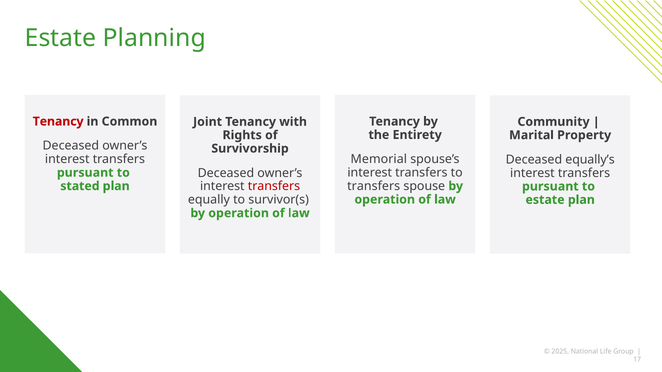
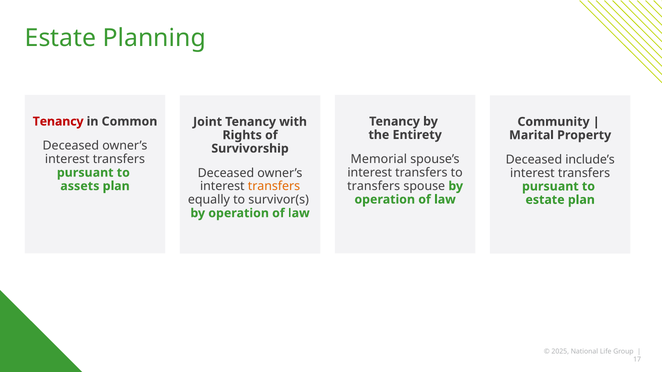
equally’s: equally’s -> include’s
transfers at (274, 187) colour: red -> orange
stated: stated -> assets
